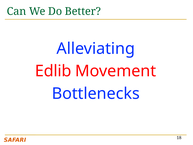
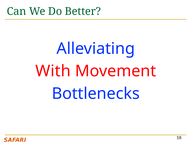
Edlib: Edlib -> With
